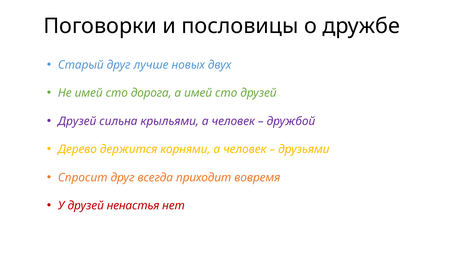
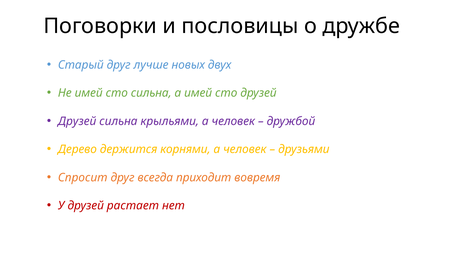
сто дорога: дорога -> сильна
ненастья: ненастья -> растает
